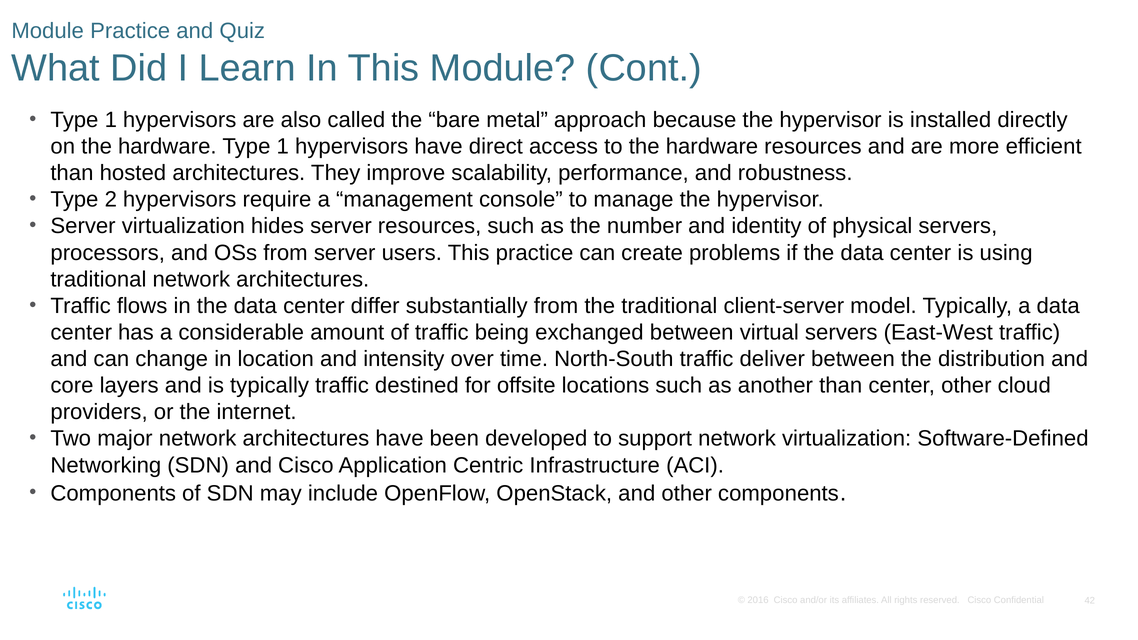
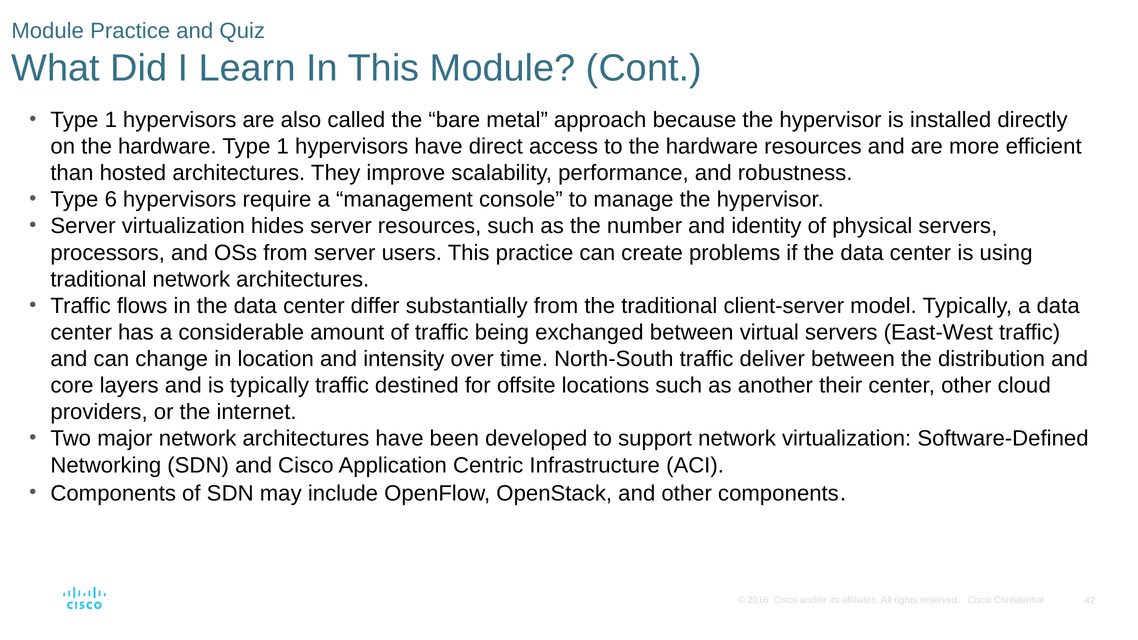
2: 2 -> 6
another than: than -> their
